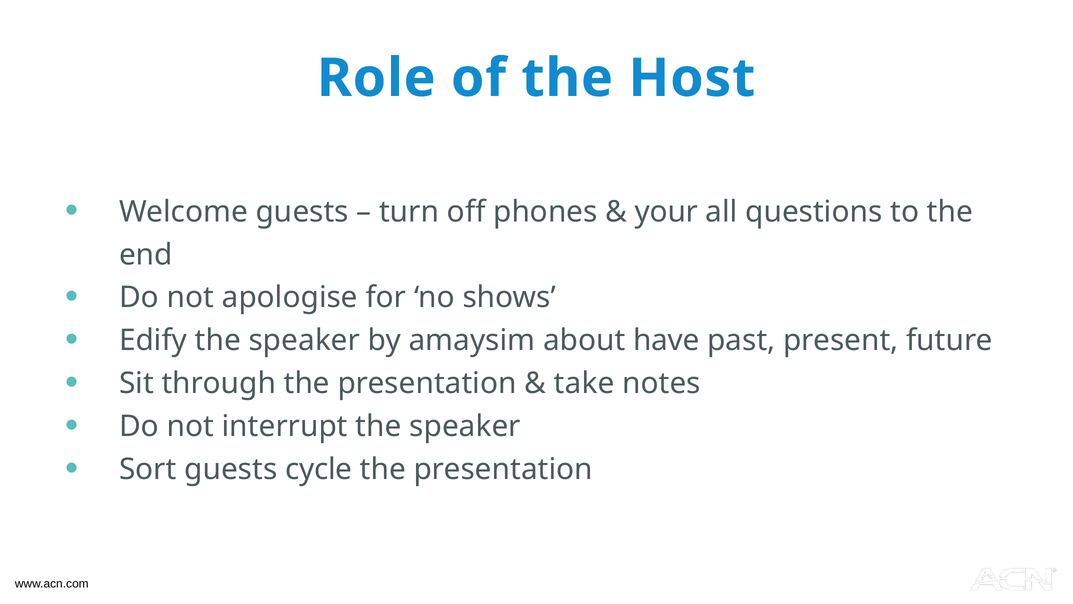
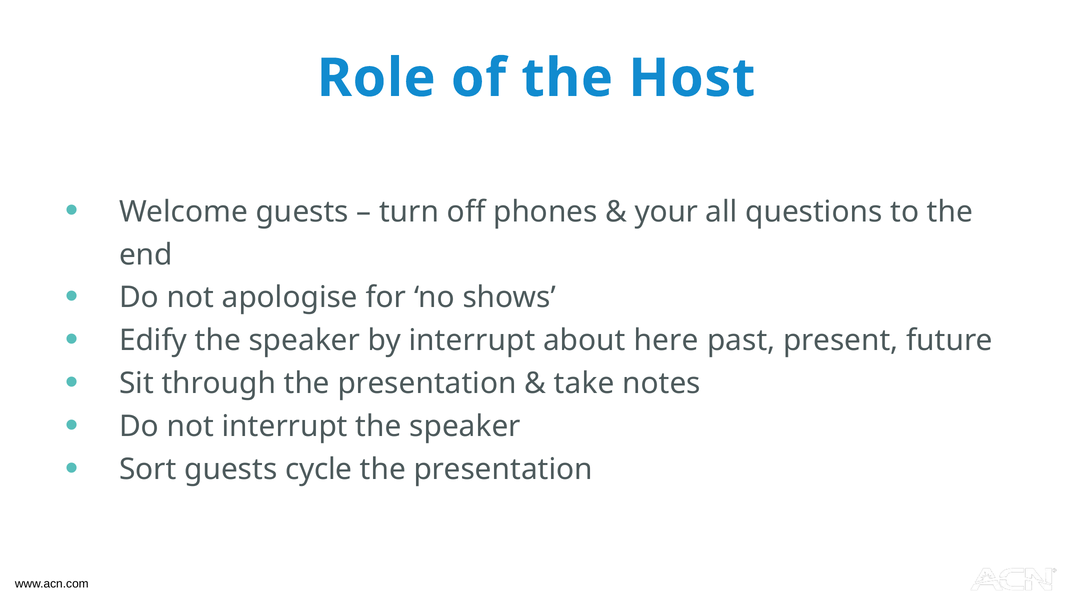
by amaysim: amaysim -> interrupt
have: have -> here
